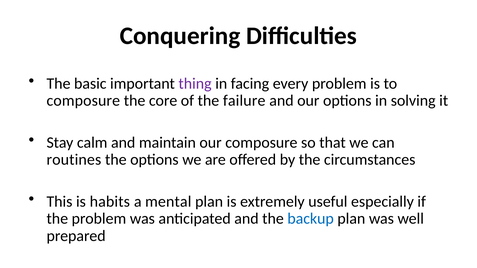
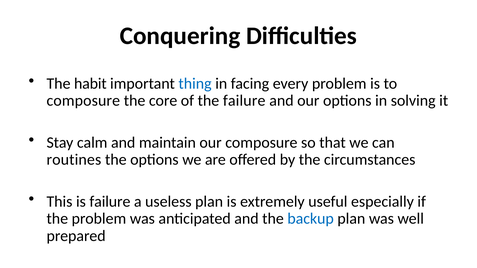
basic: basic -> habit
thing colour: purple -> blue
is habits: habits -> failure
mental: mental -> useless
